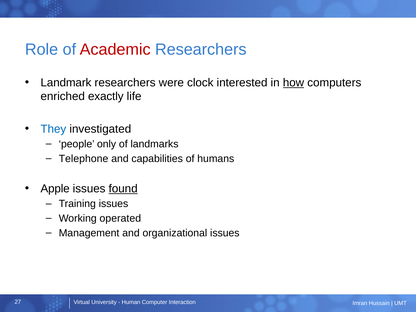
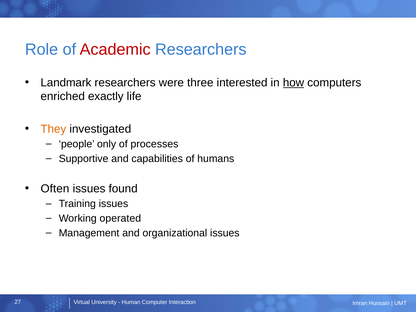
clock: clock -> three
They colour: blue -> orange
landmarks: landmarks -> processes
Telephone: Telephone -> Supportive
Apple: Apple -> Often
found underline: present -> none
